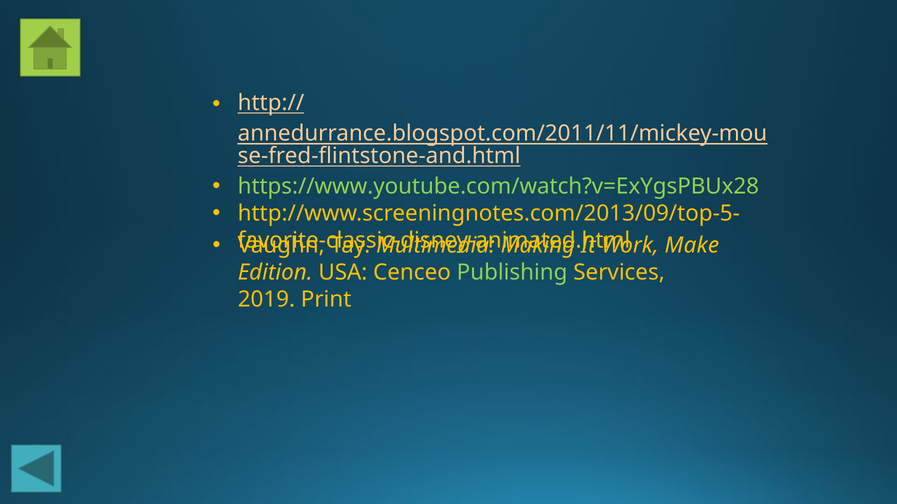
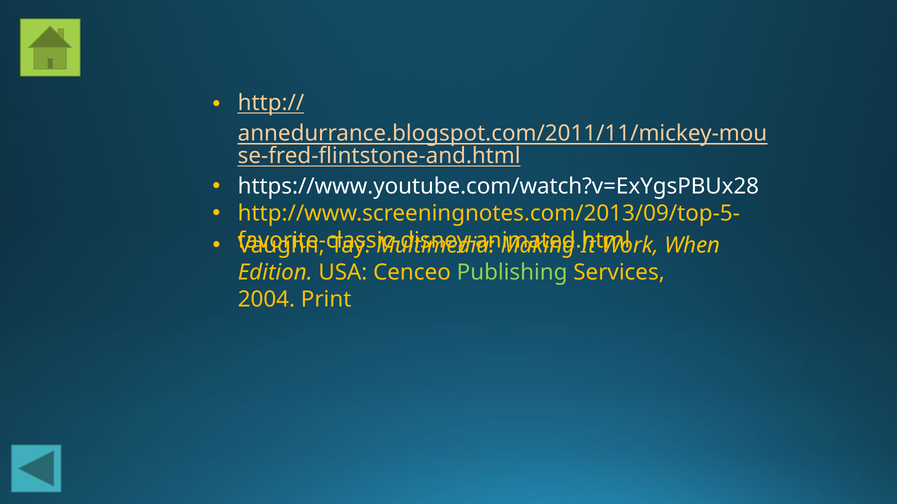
https://www.youtube.com/watch?v=ExYgsPBUx28 colour: light green -> white
Make: Make -> When
2019: 2019 -> 2004
